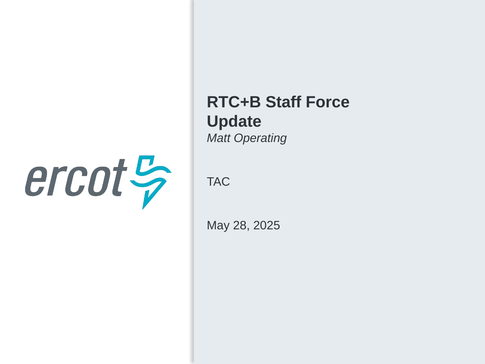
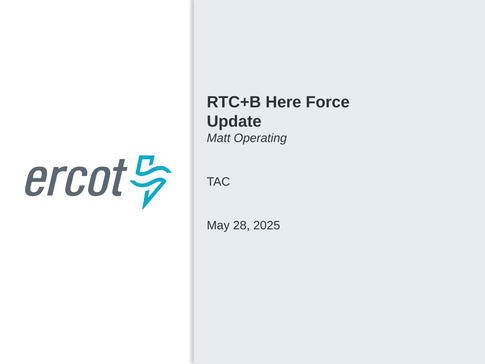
Staff: Staff -> Here
